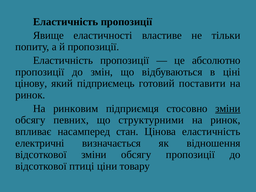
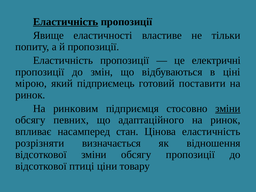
Еластичність at (66, 22) underline: none -> present
абсолютно: абсолютно -> електричні
цінову: цінову -> мірою
структурними: структурними -> адаптаційного
електричні: електричні -> розрізняти
